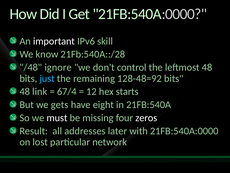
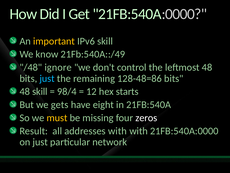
important colour: white -> yellow
21Fb:540A::/28: 21Fb:540A::/28 -> 21Fb:540A::/49
128-48=92: 128-48=92 -> 128-48=86
48 link: link -> skill
67/4: 67/4 -> 98/4
must colour: white -> yellow
addresses later: later -> with
on lost: lost -> just
